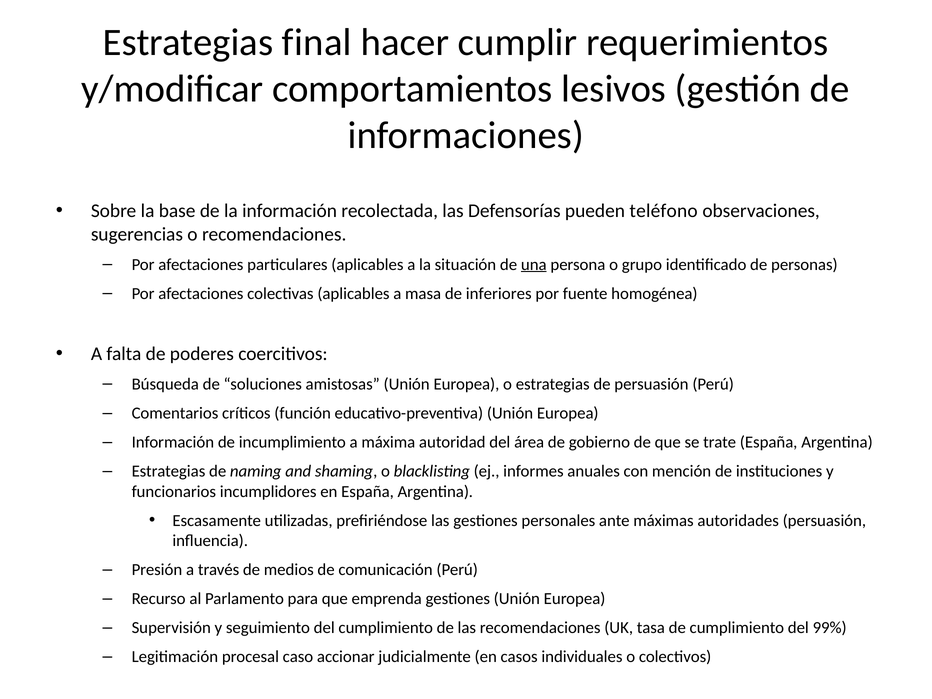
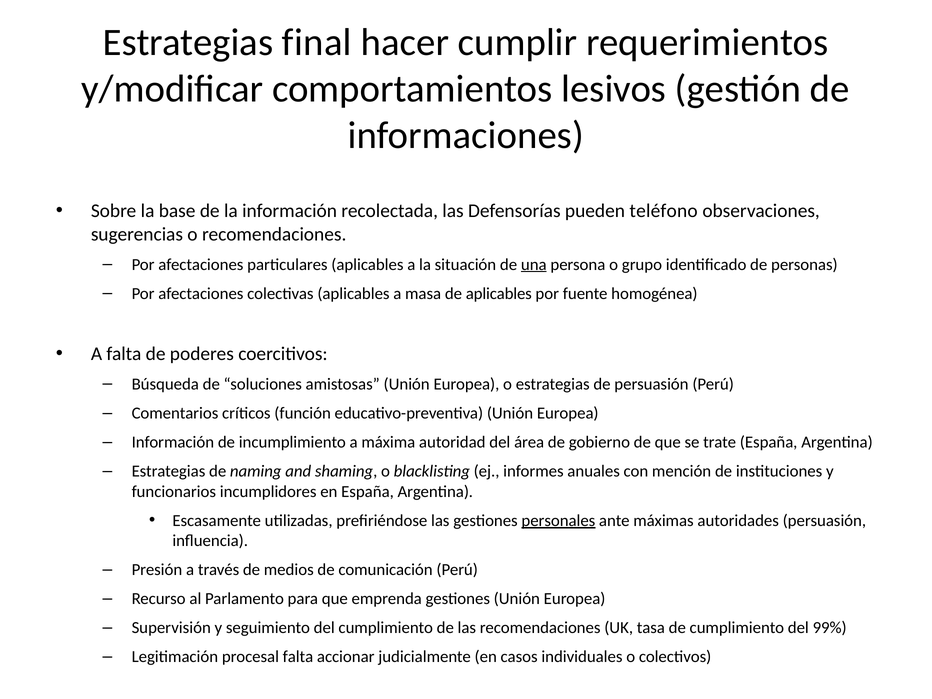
de inferiores: inferiores -> aplicables
personales underline: none -> present
procesal caso: caso -> falta
